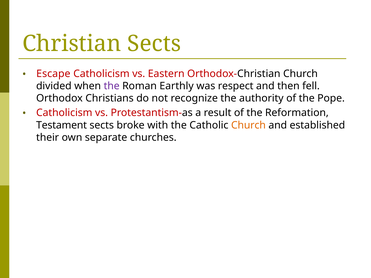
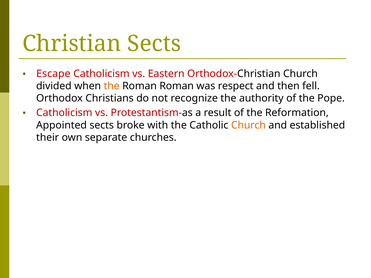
the at (112, 86) colour: purple -> orange
Roman Earthly: Earthly -> Roman
Testament: Testament -> Appointed
